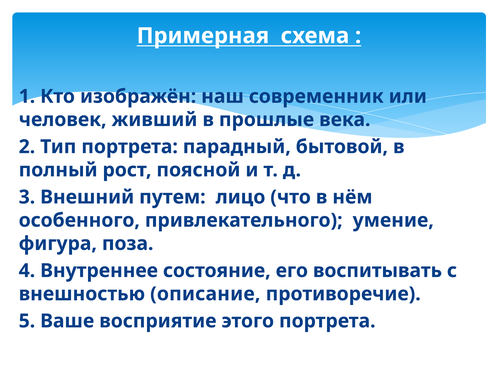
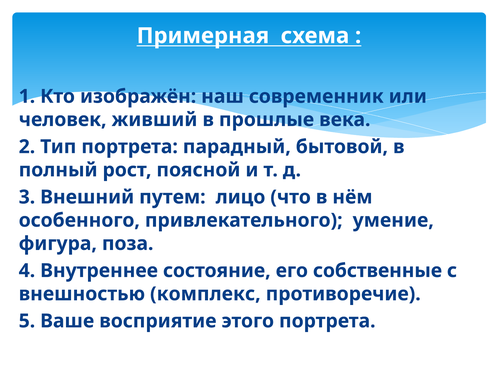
воспитывать: воспитывать -> собственные
описание: описание -> комплекс
